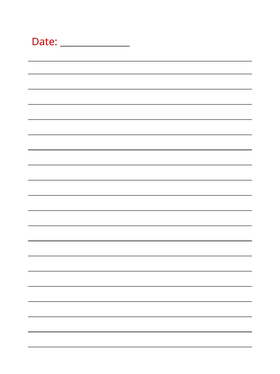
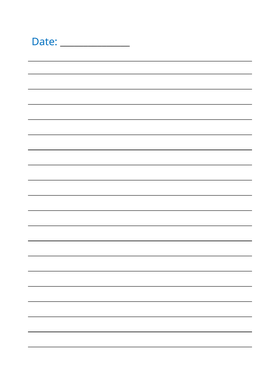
Date colour: red -> blue
